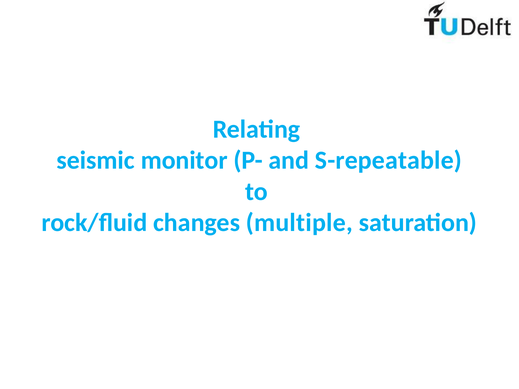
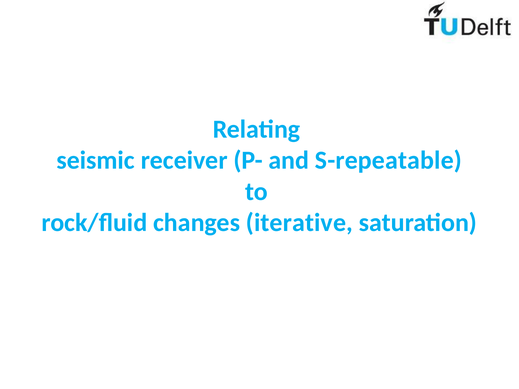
monitor: monitor -> receiver
multiple: multiple -> iterative
